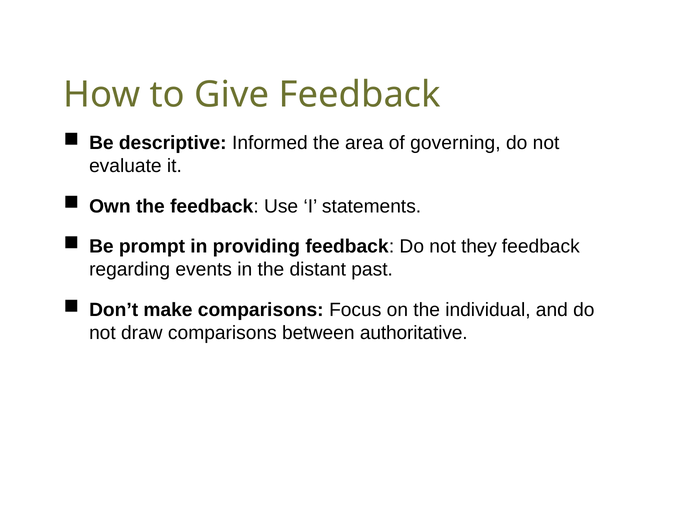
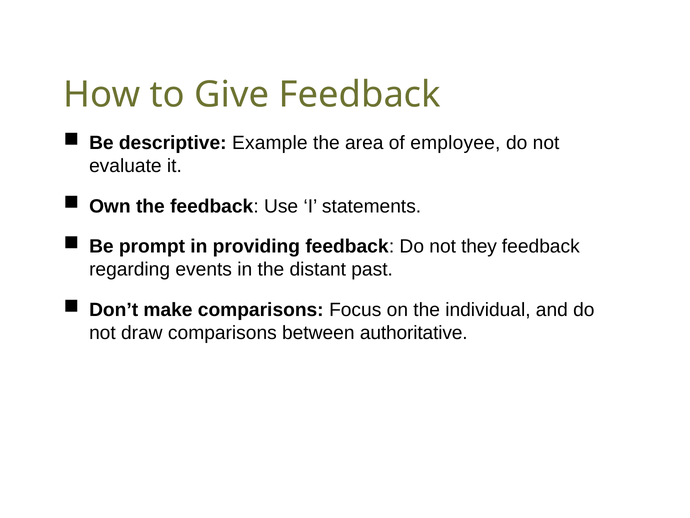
Informed: Informed -> Example
governing: governing -> employee
